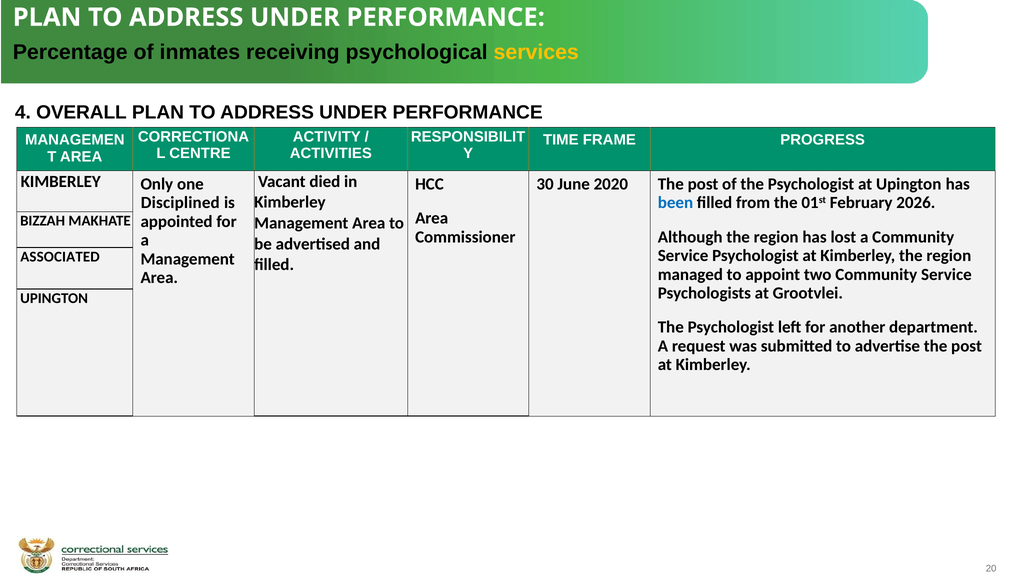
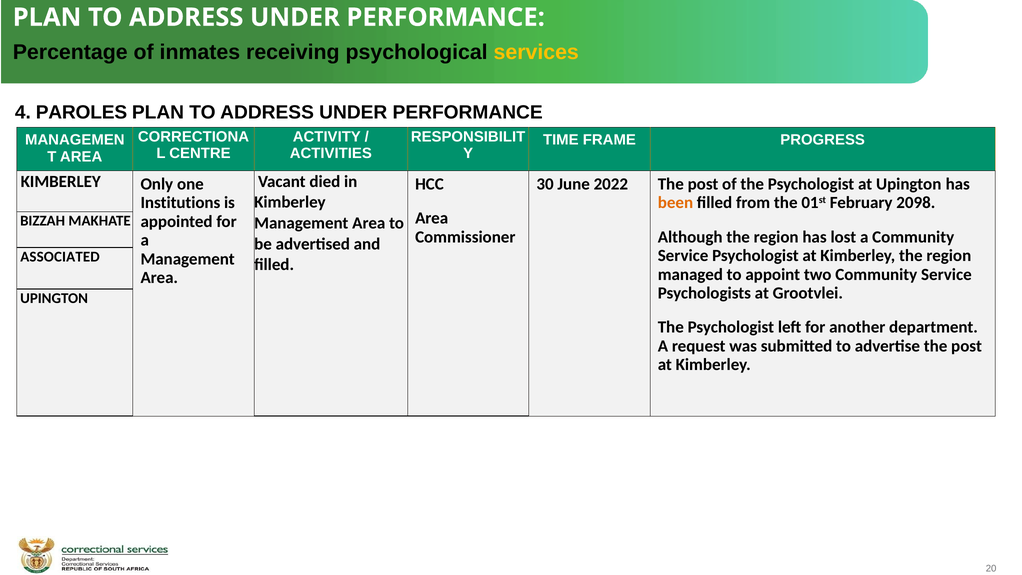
OVERALL: OVERALL -> PAROLES
2020: 2020 -> 2022
Disciplined: Disciplined -> Institutions
been colour: blue -> orange
2026: 2026 -> 2098
